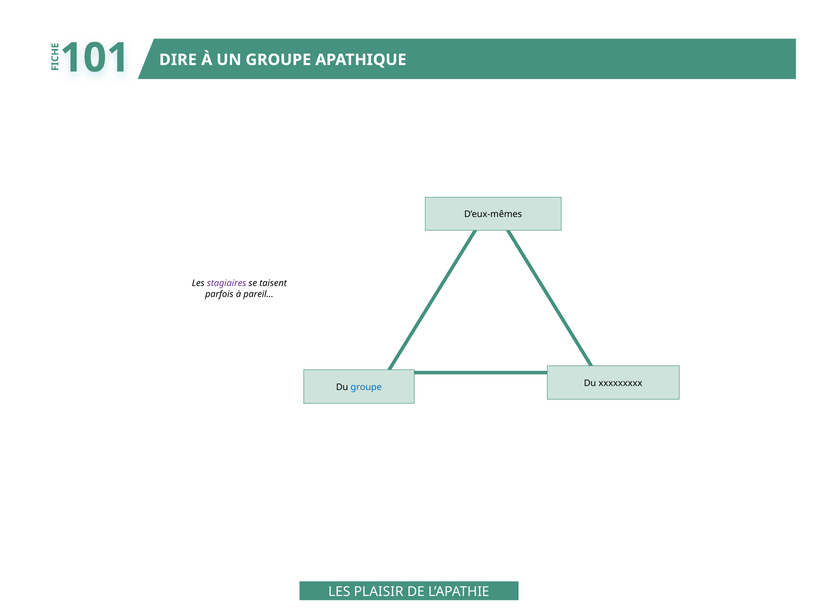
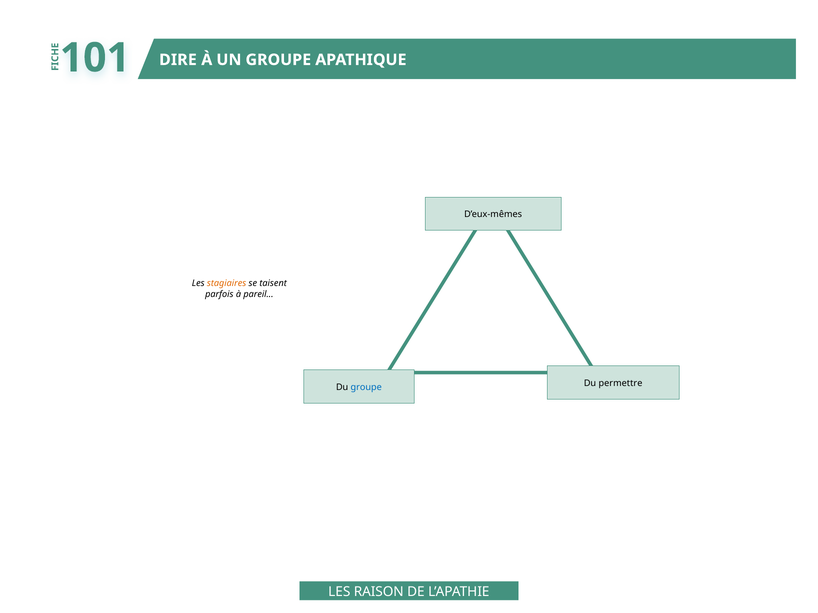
stagiaires colour: purple -> orange
xxxxxxxxx: xxxxxxxxx -> permettre
PLAISIR: PLAISIR -> RAISON
